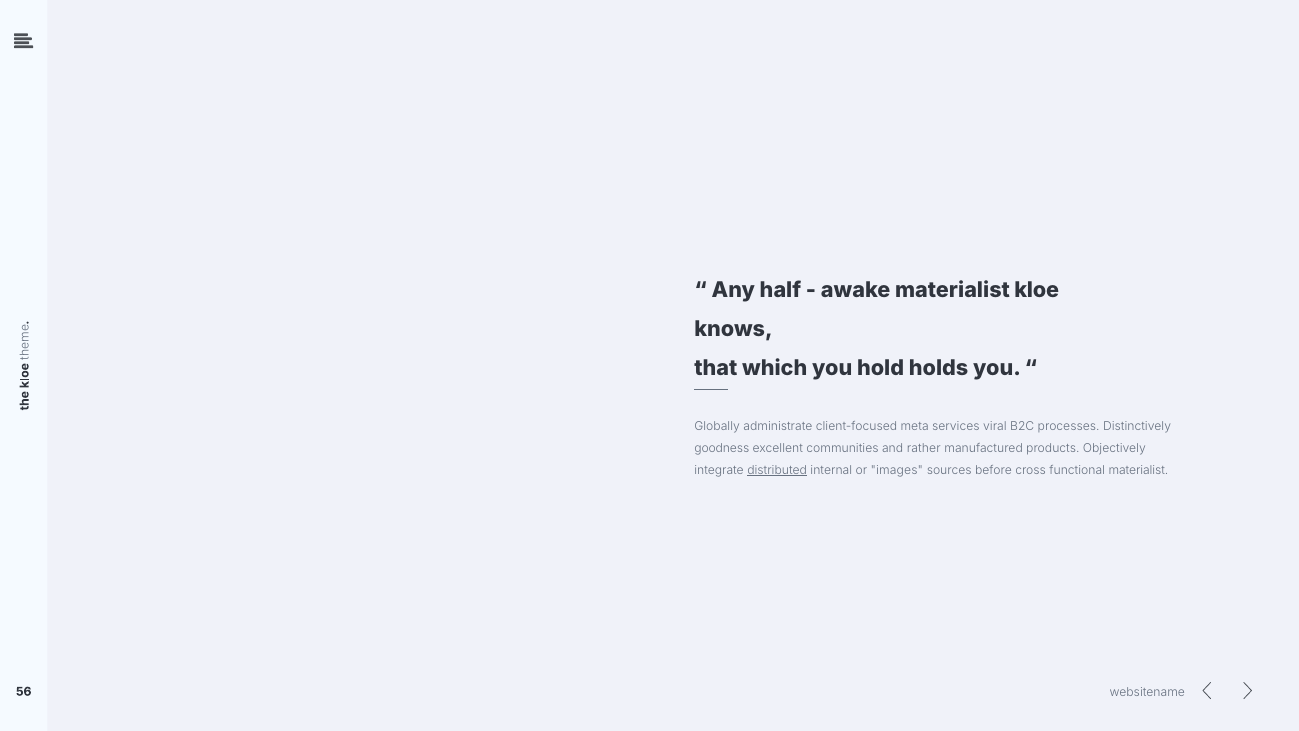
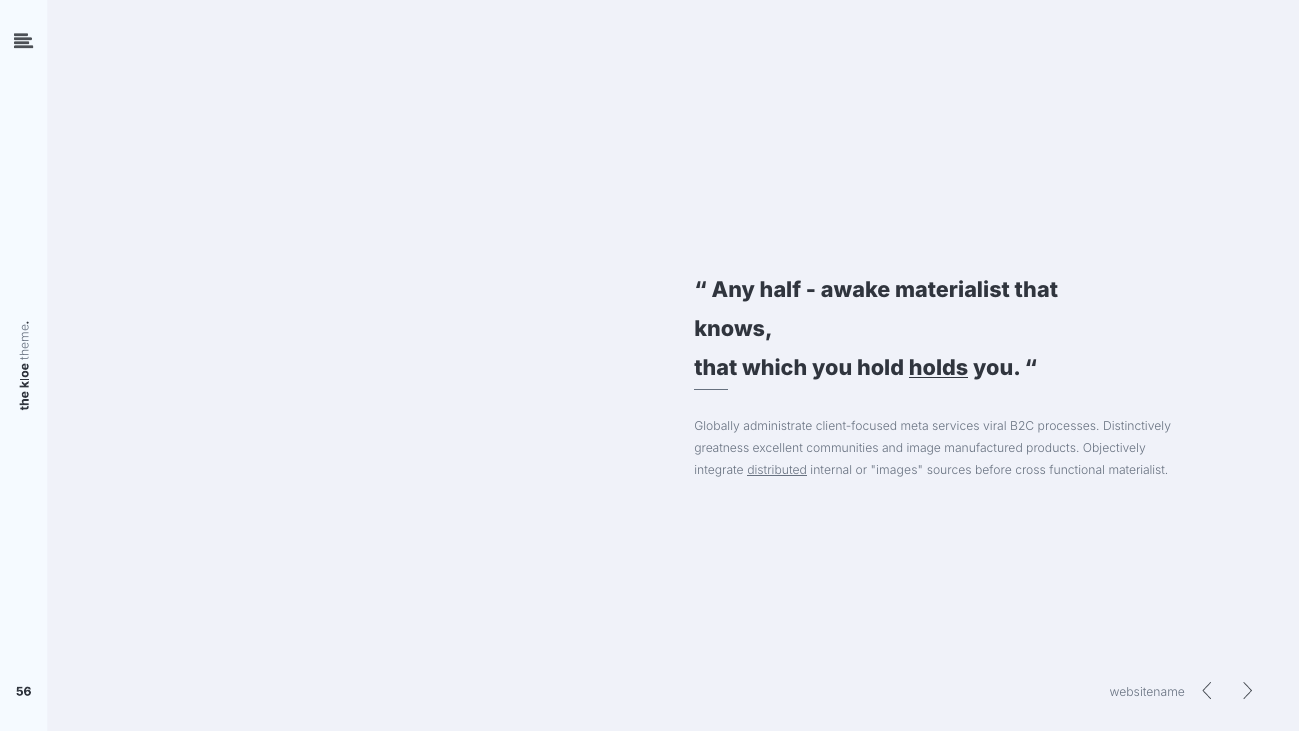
materialist kloe: kloe -> that
holds underline: none -> present
goodness: goodness -> greatness
rather: rather -> image
